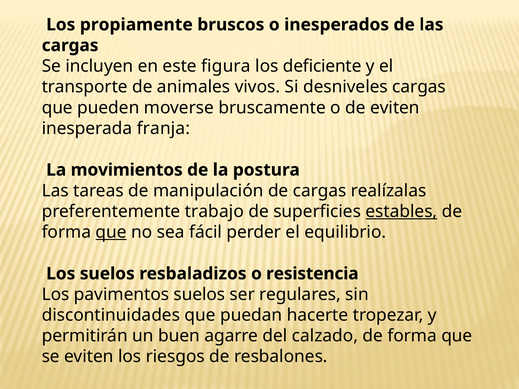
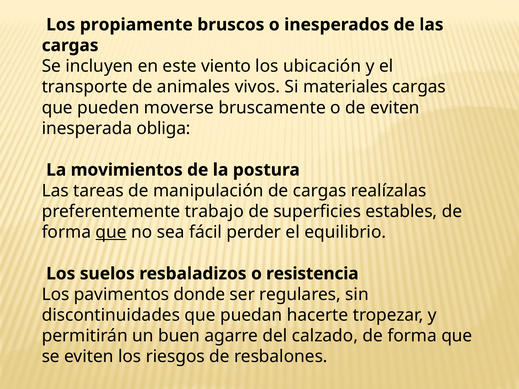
figura: figura -> viento
deficiente: deficiente -> ubicación
desniveles: desniveles -> materiales
franja: franja -> obliga
estables underline: present -> none
pavimentos suelos: suelos -> donde
